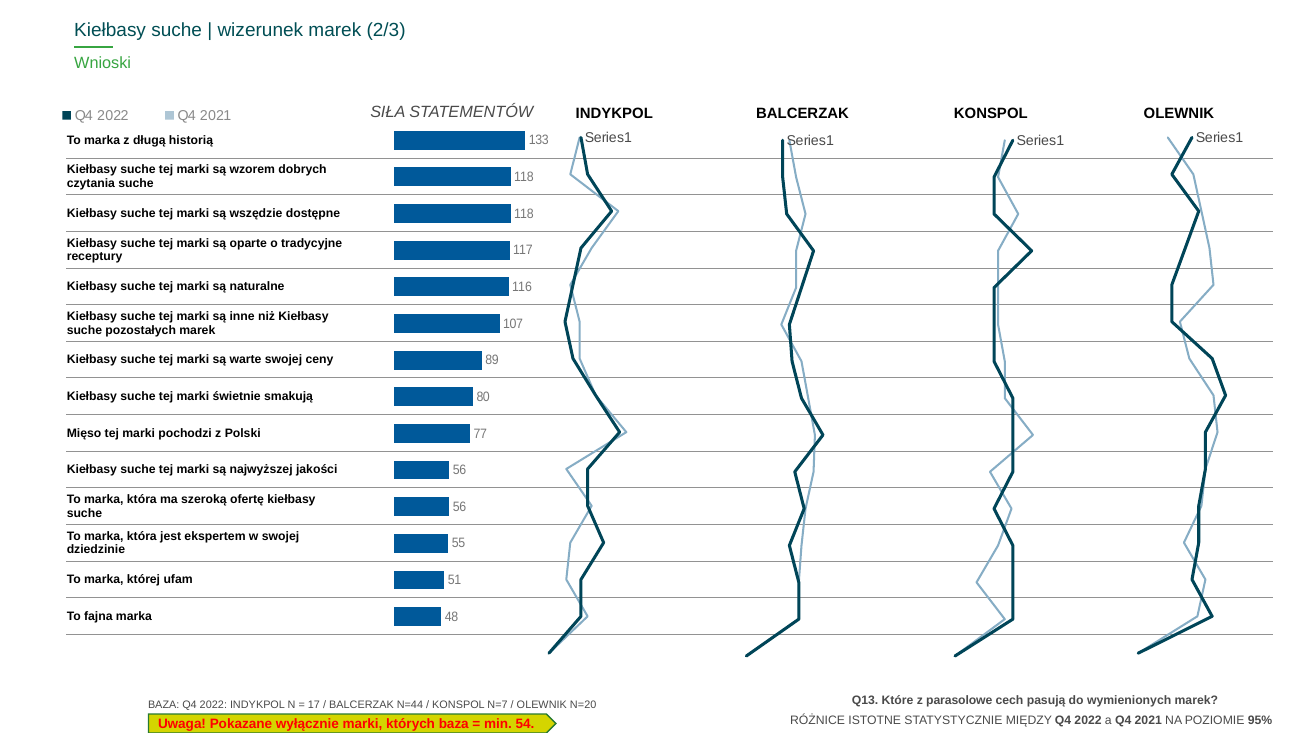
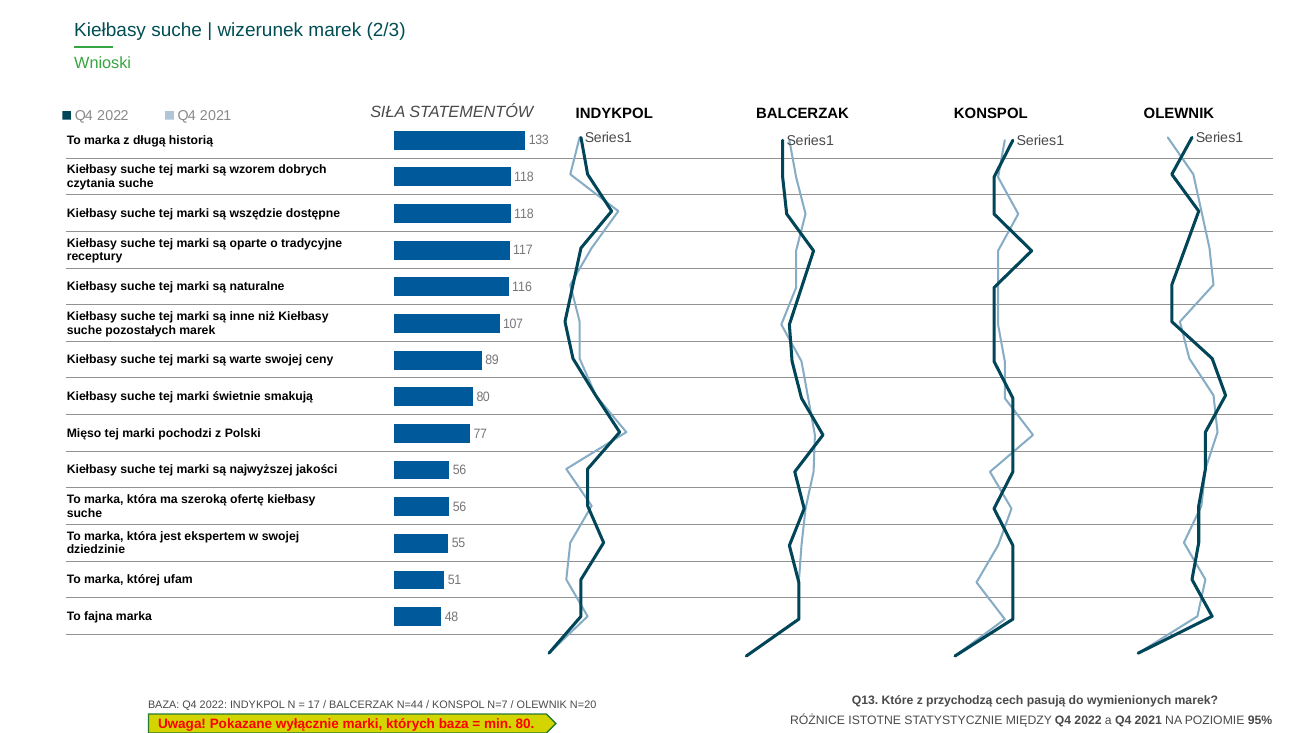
parasolowe: parasolowe -> przychodzą
min 54: 54 -> 80
